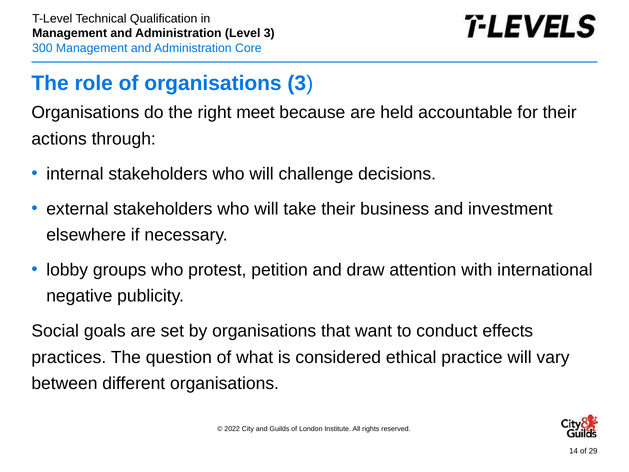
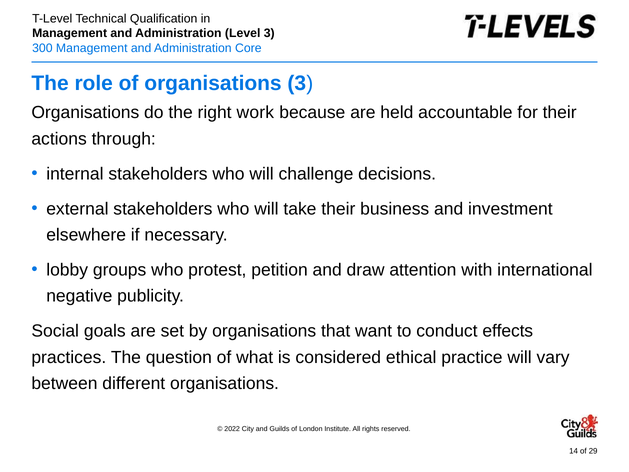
meet: meet -> work
